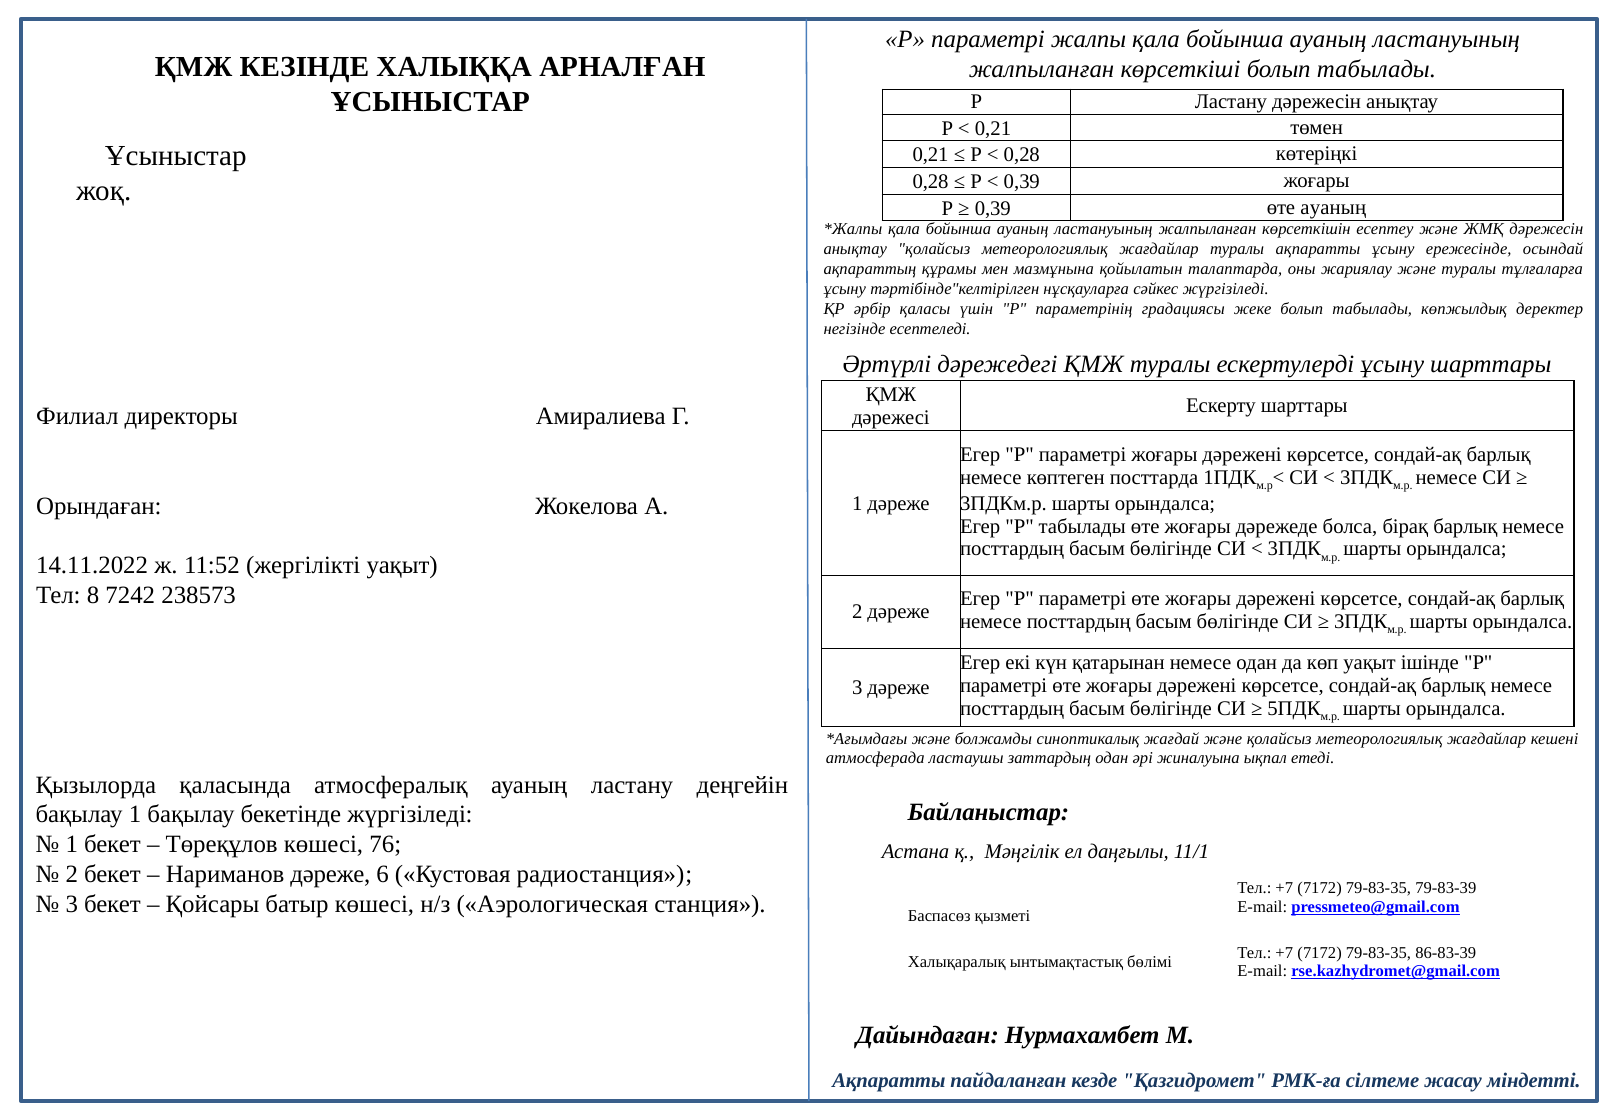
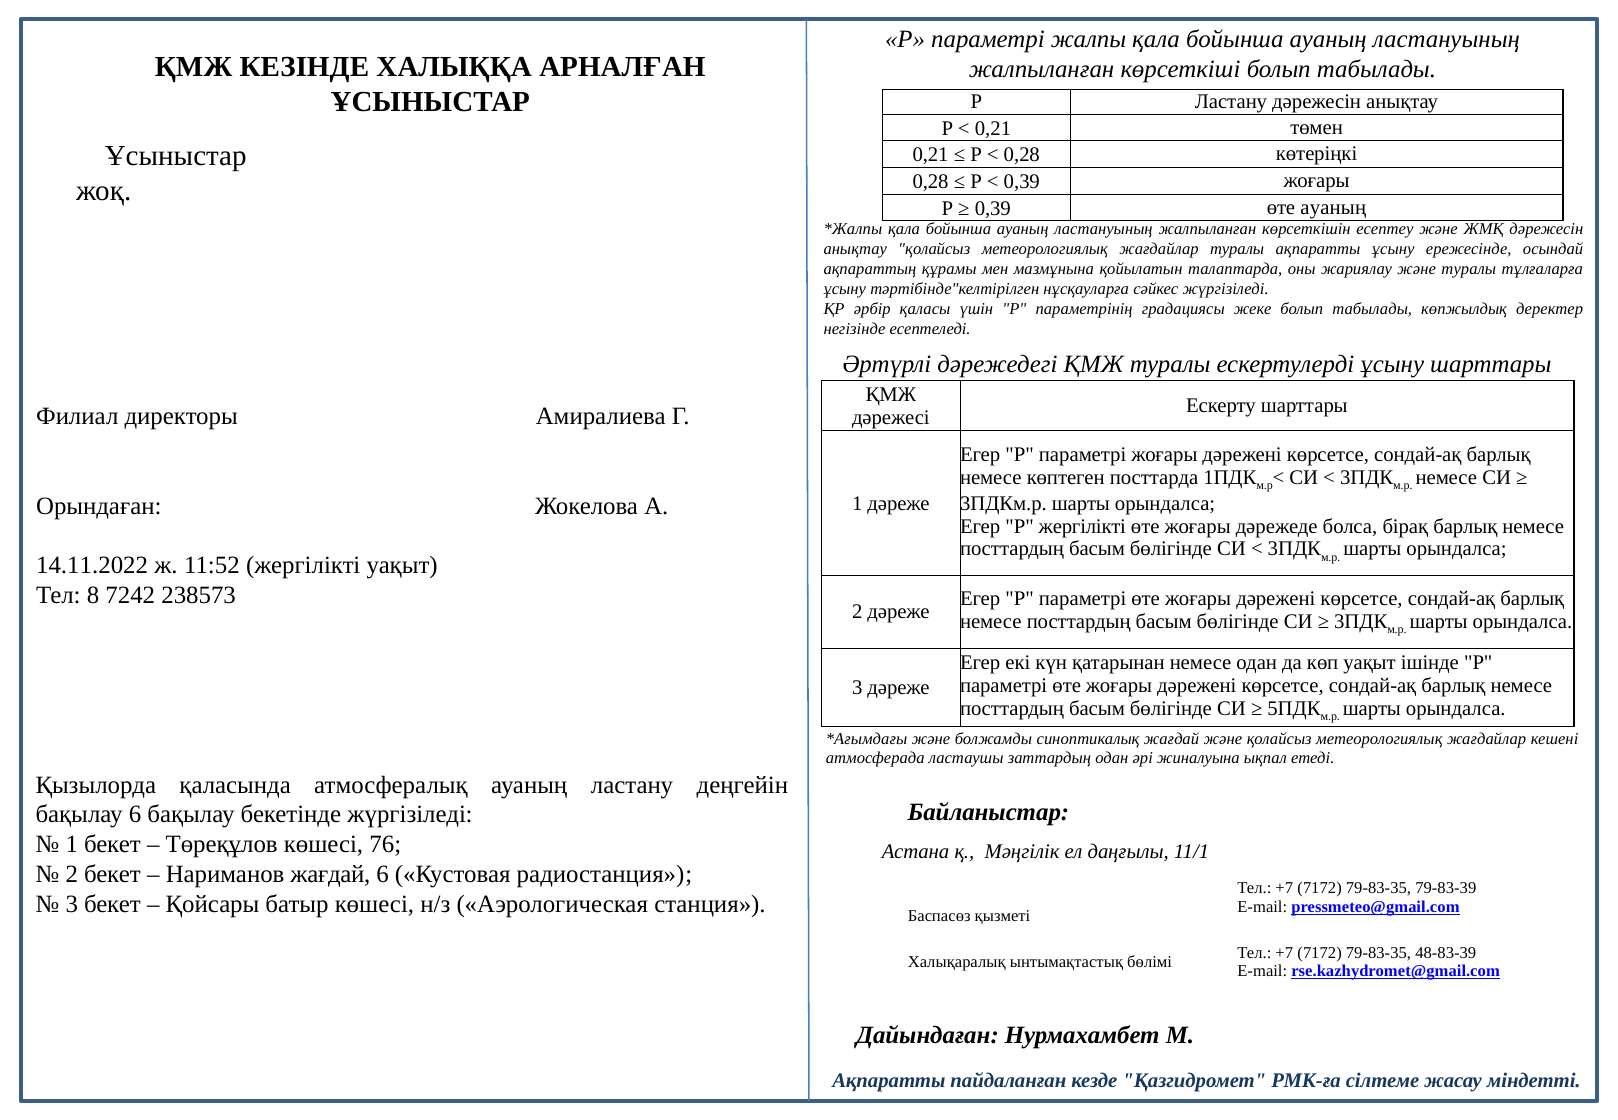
P табылады: табылады -> жергілікті
бақылау 1: 1 -> 6
Нариманов дәреже: дәреже -> жағдай
86-83-39: 86-83-39 -> 48-83-39
